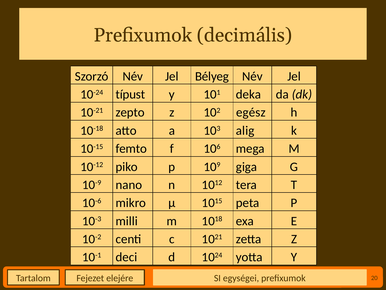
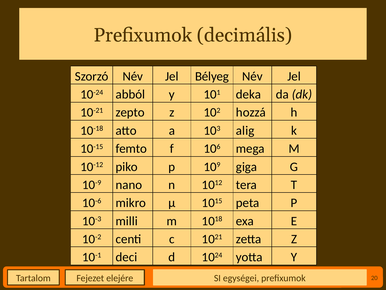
típust: típust -> abból
egész: egész -> hozzá
